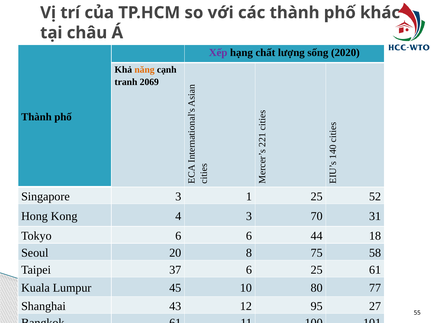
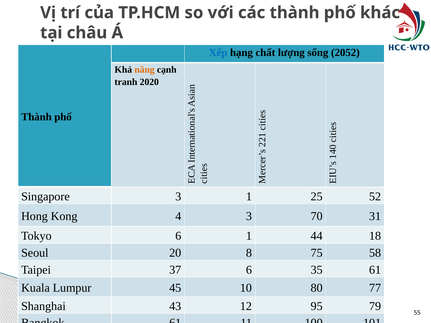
Xếp colour: purple -> blue
2020: 2020 -> 2052
2069: 2069 -> 2020
6 6: 6 -> 1
6 25: 25 -> 35
27: 27 -> 79
